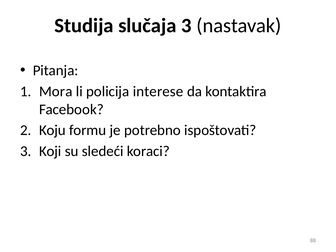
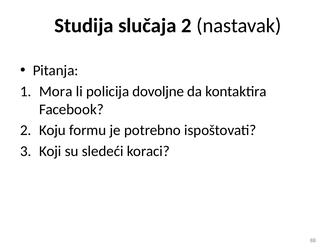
slučaja 3: 3 -> 2
interese: interese -> dovoljne
